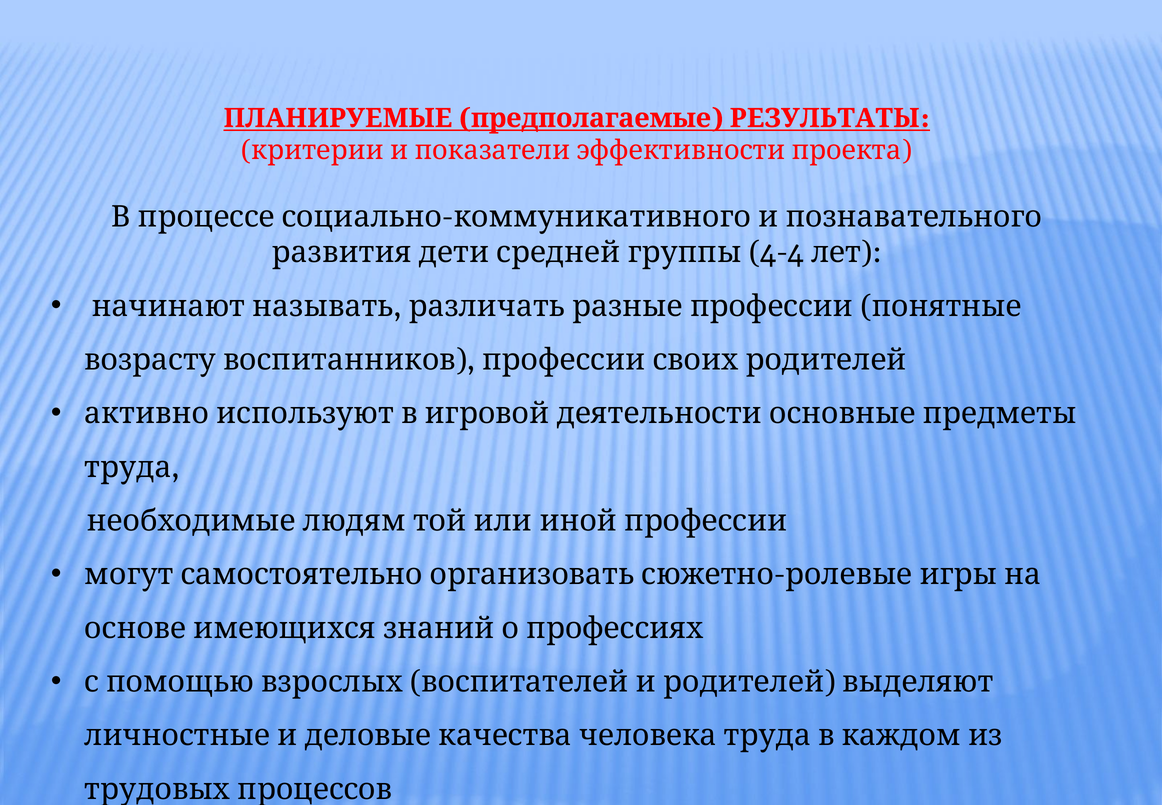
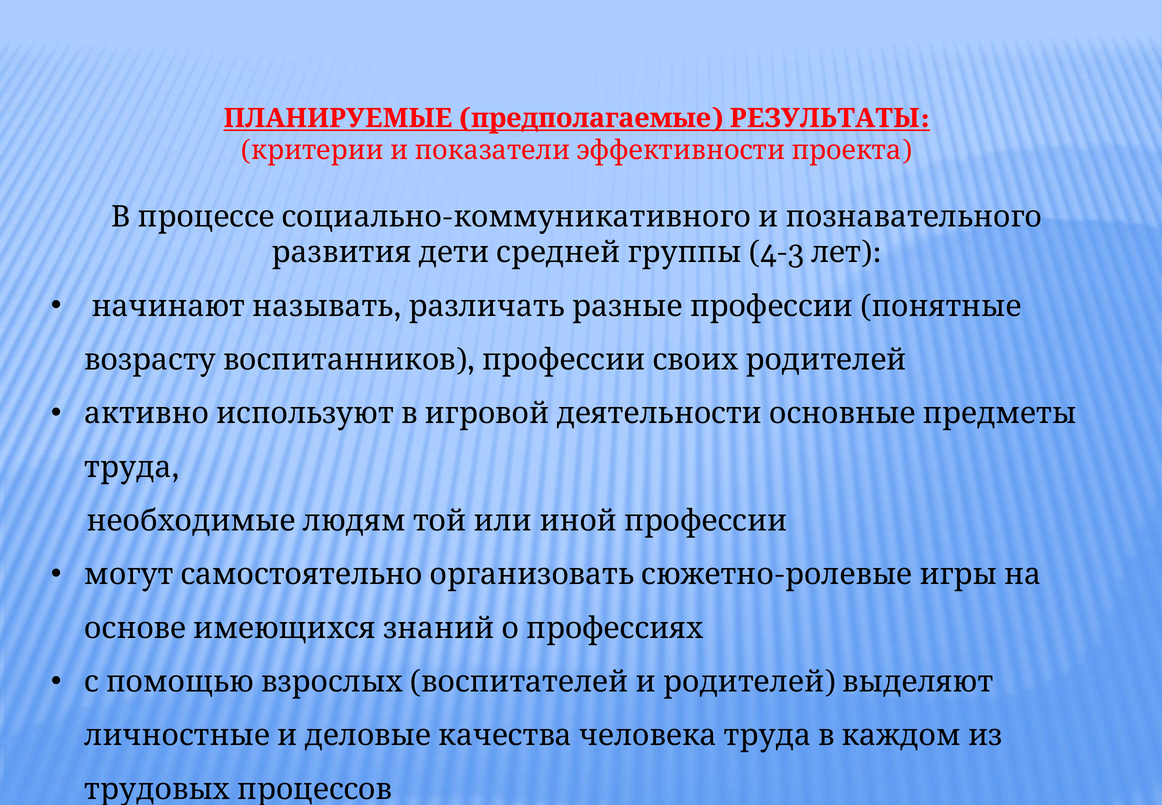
4-4: 4-4 -> 4-3
